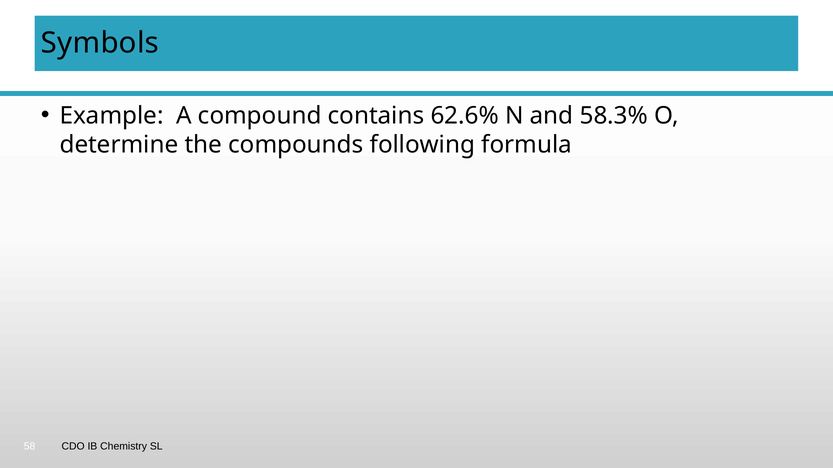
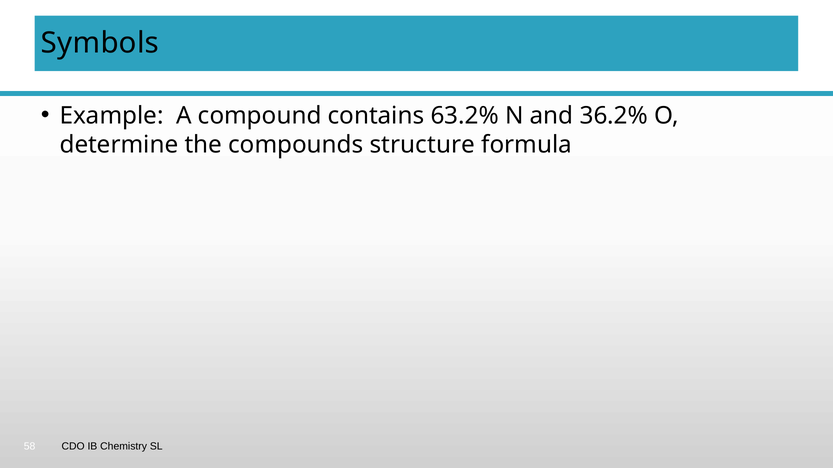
62.6%: 62.6% -> 63.2%
58.3%: 58.3% -> 36.2%
following: following -> structure
